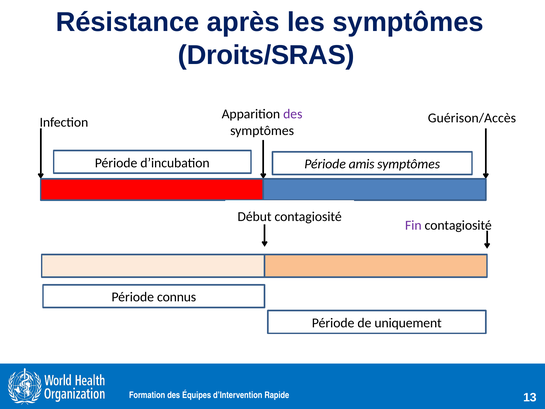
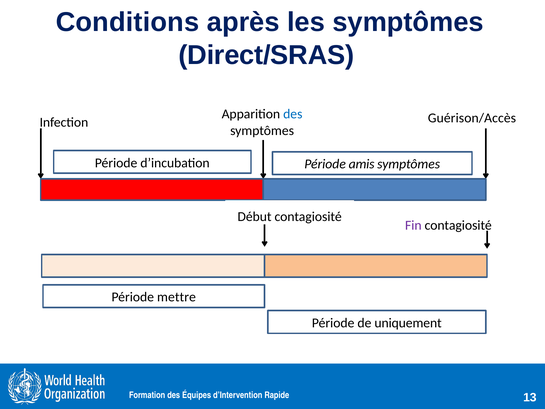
Résistance: Résistance -> Conditions
Droits/SRAS: Droits/SRAS -> Direct/SRAS
des at (293, 114) colour: purple -> blue
connus: connus -> mettre
